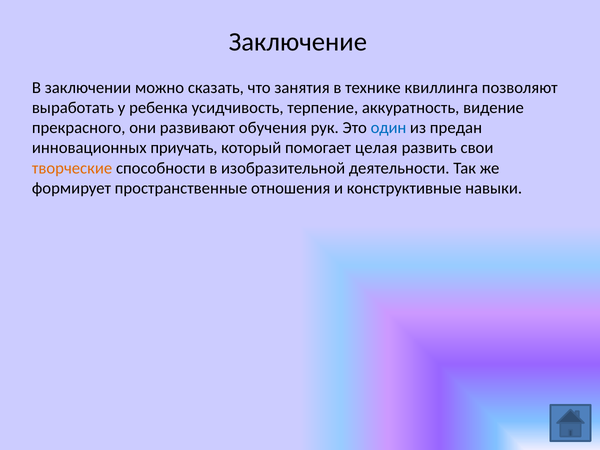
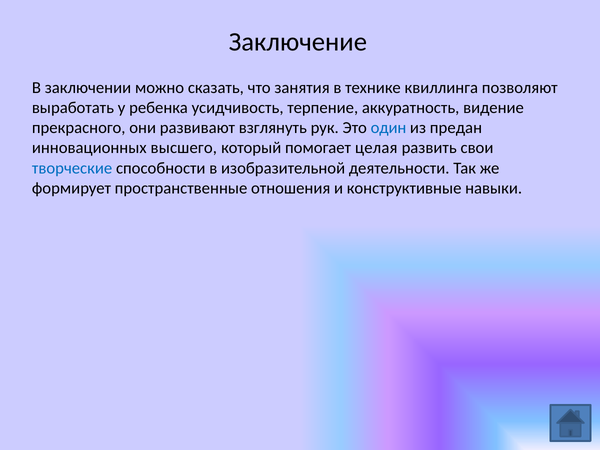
обучения: обучения -> взглянуть
приучать: приучать -> высшего
творческие colour: orange -> blue
